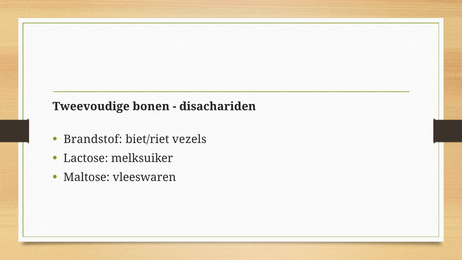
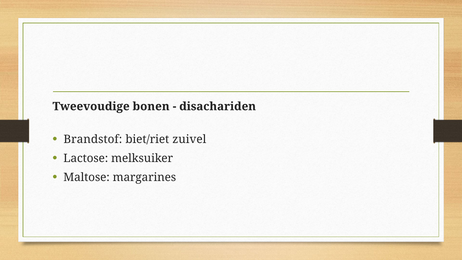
vezels: vezels -> zuivel
vleeswaren: vleeswaren -> margarines
